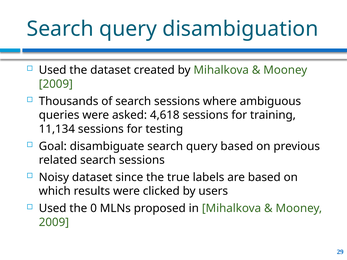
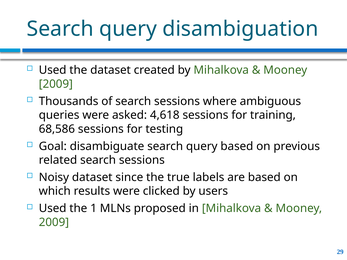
11,134: 11,134 -> 68,586
0: 0 -> 1
